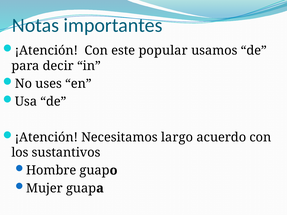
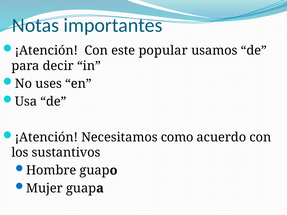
largo: largo -> como
